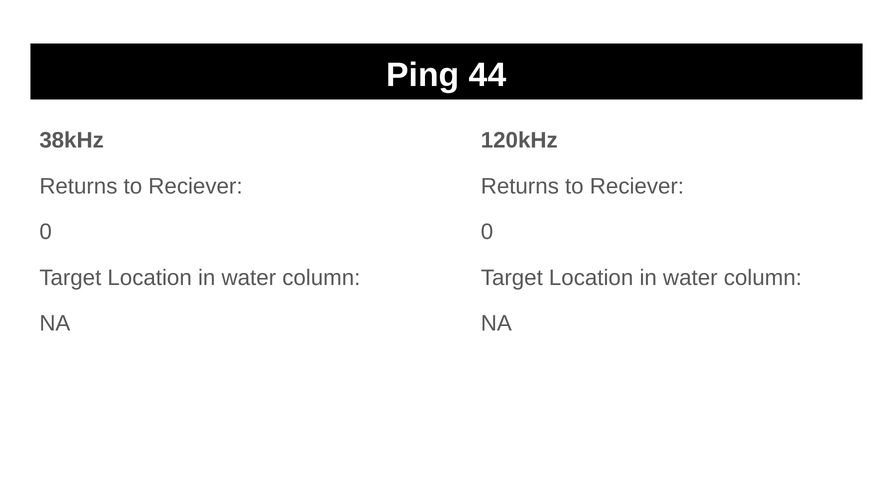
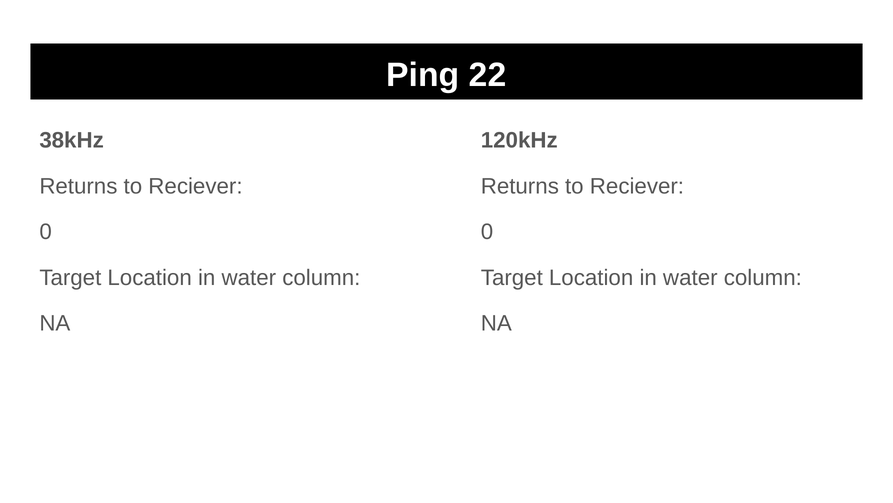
44: 44 -> 22
